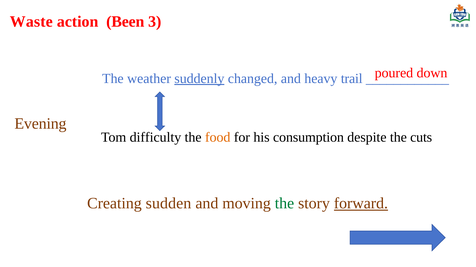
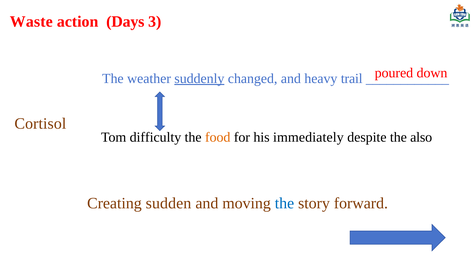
Been: Been -> Days
Evening: Evening -> Cortisol
consumption: consumption -> immediately
cuts: cuts -> also
the at (284, 204) colour: green -> blue
forward underline: present -> none
